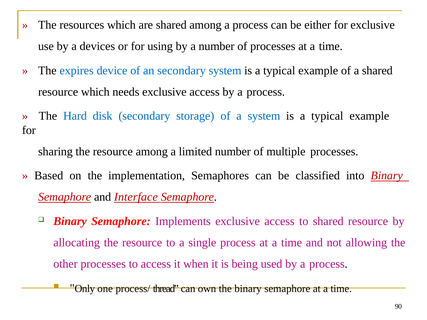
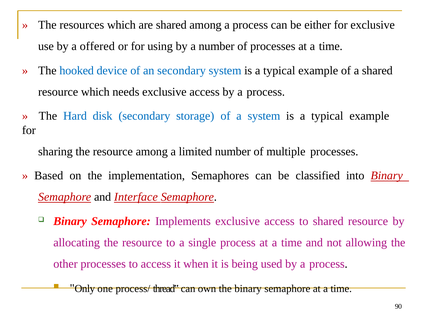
devices: devices -> offered
expires: expires -> hooked
